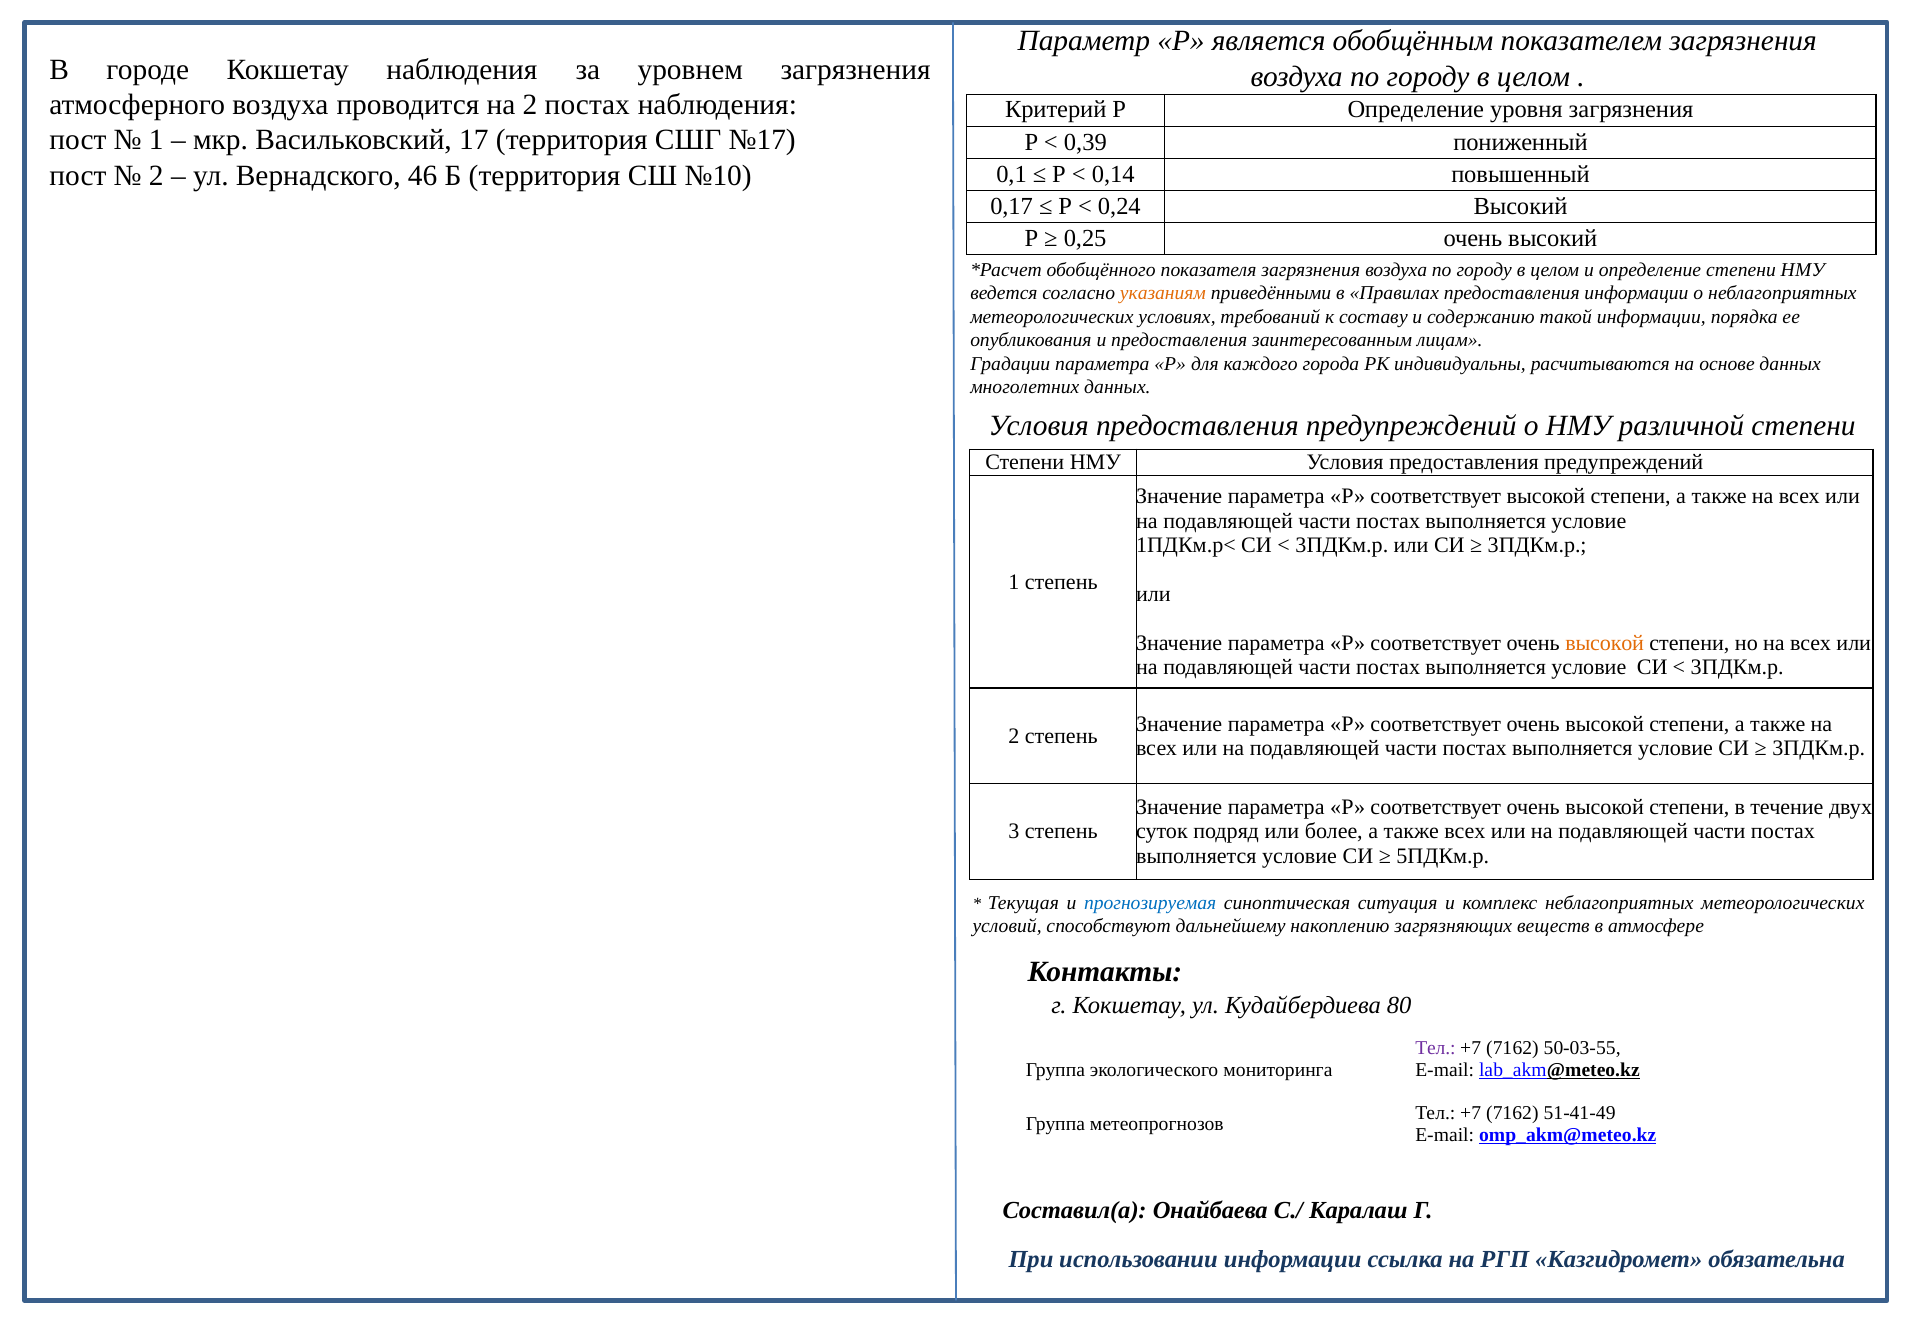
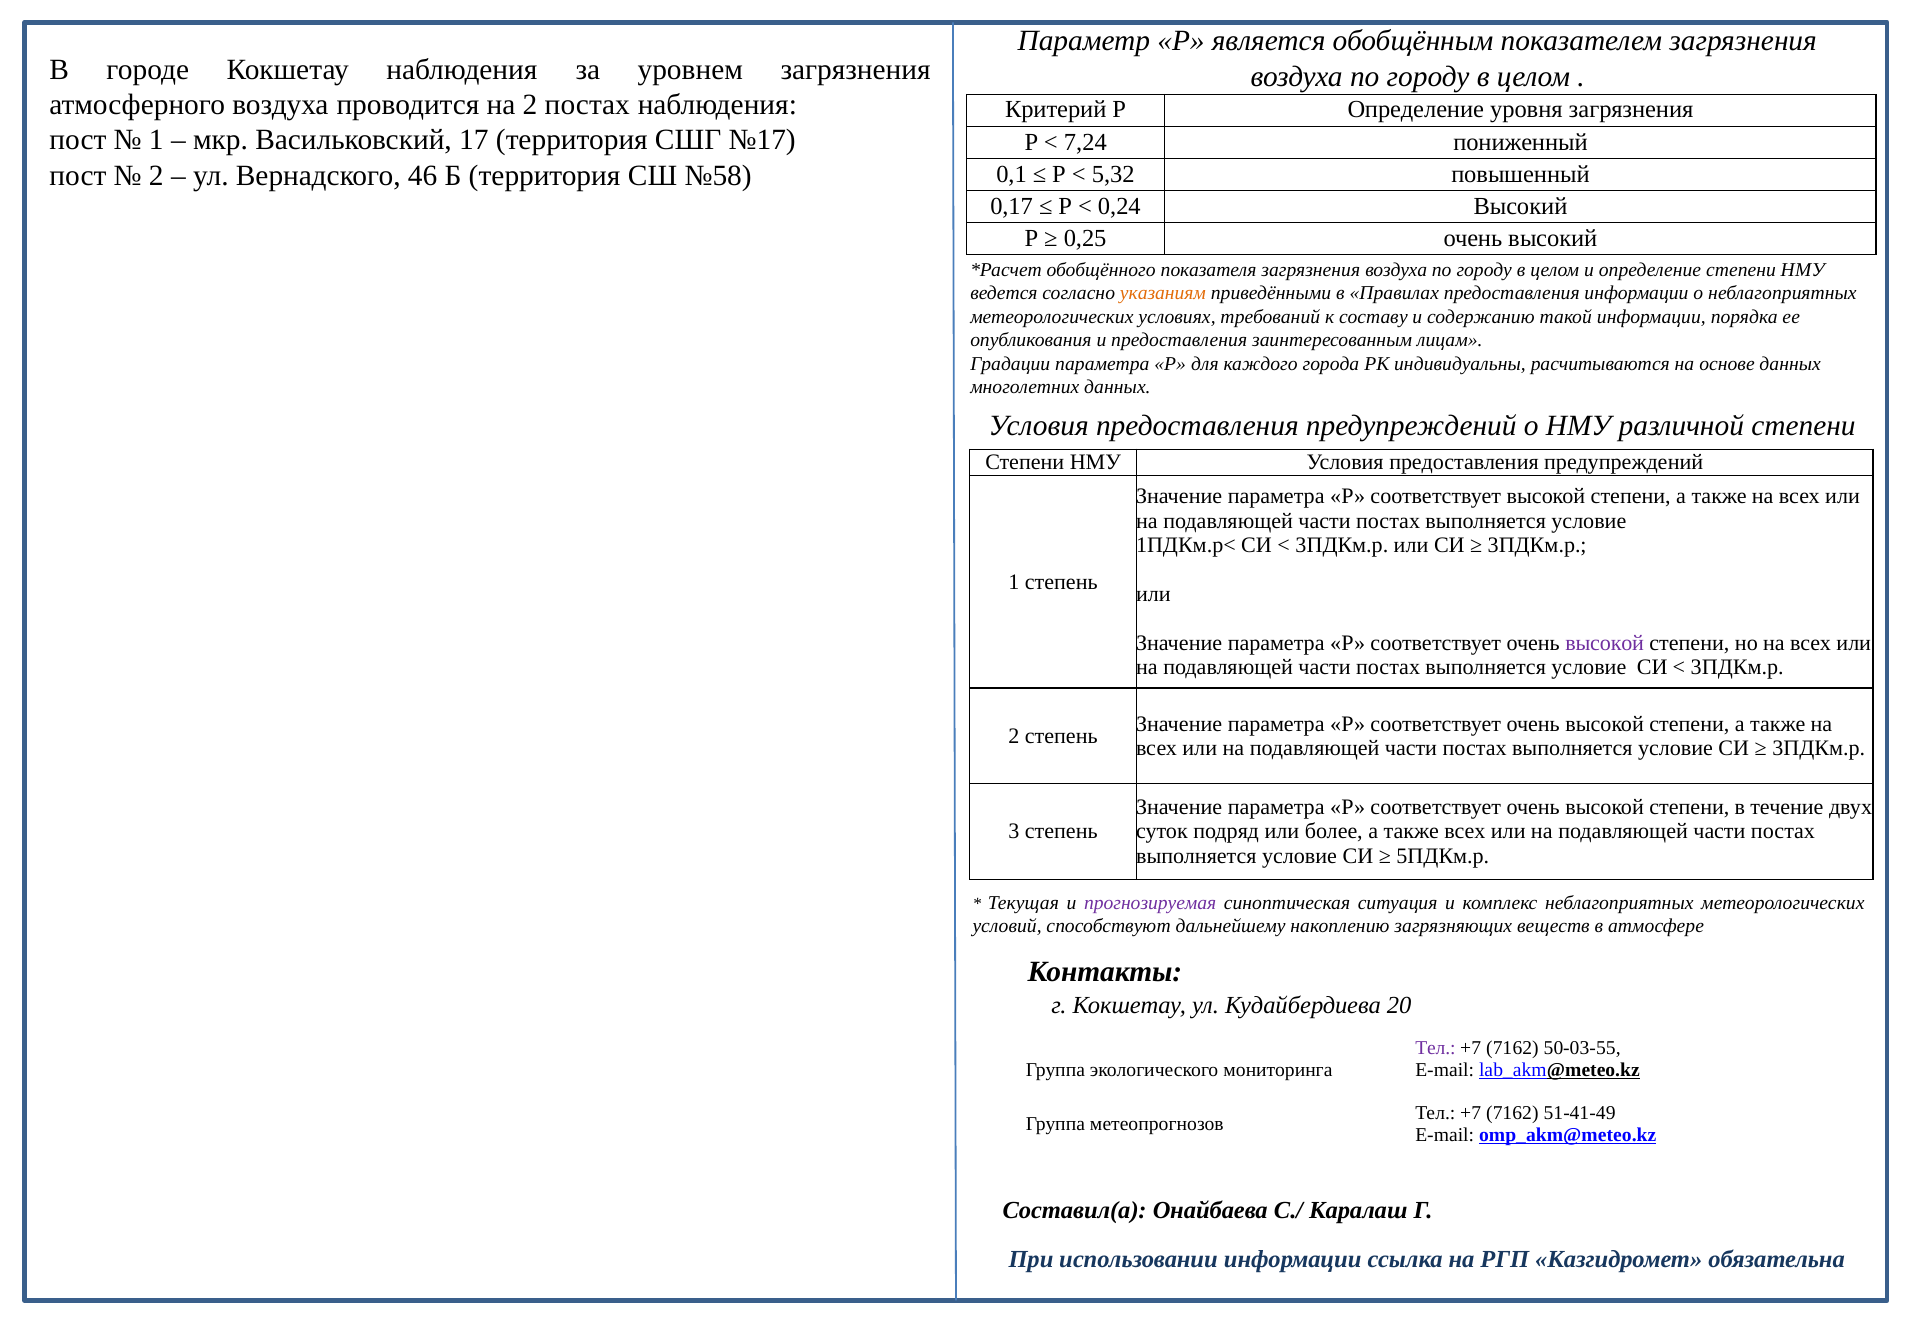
0,39: 0,39 -> 7,24
№10: №10 -> №58
0,14: 0,14 -> 5,32
высокой at (1605, 643) colour: orange -> purple
прогнозируемая colour: blue -> purple
80: 80 -> 20
